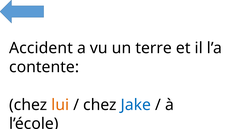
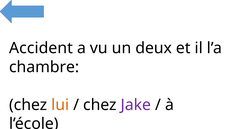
terre: terre -> deux
contente: contente -> chambre
Jake colour: blue -> purple
